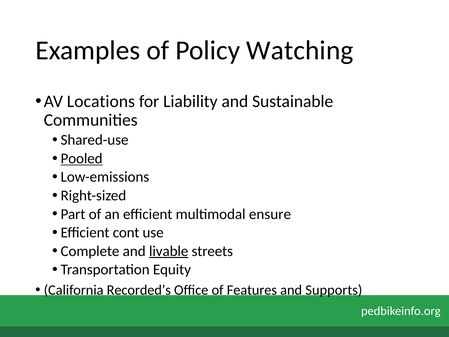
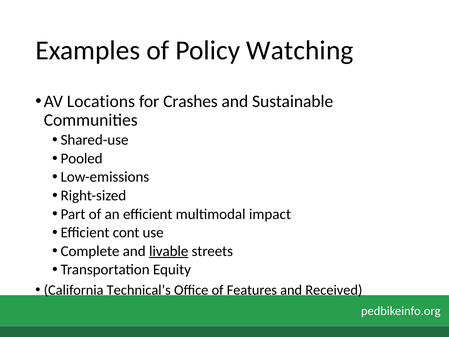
Liability: Liability -> Crashes
Pooled underline: present -> none
ensure: ensure -> impact
Recorded’s: Recorded’s -> Technical’s
Supports: Supports -> Received
